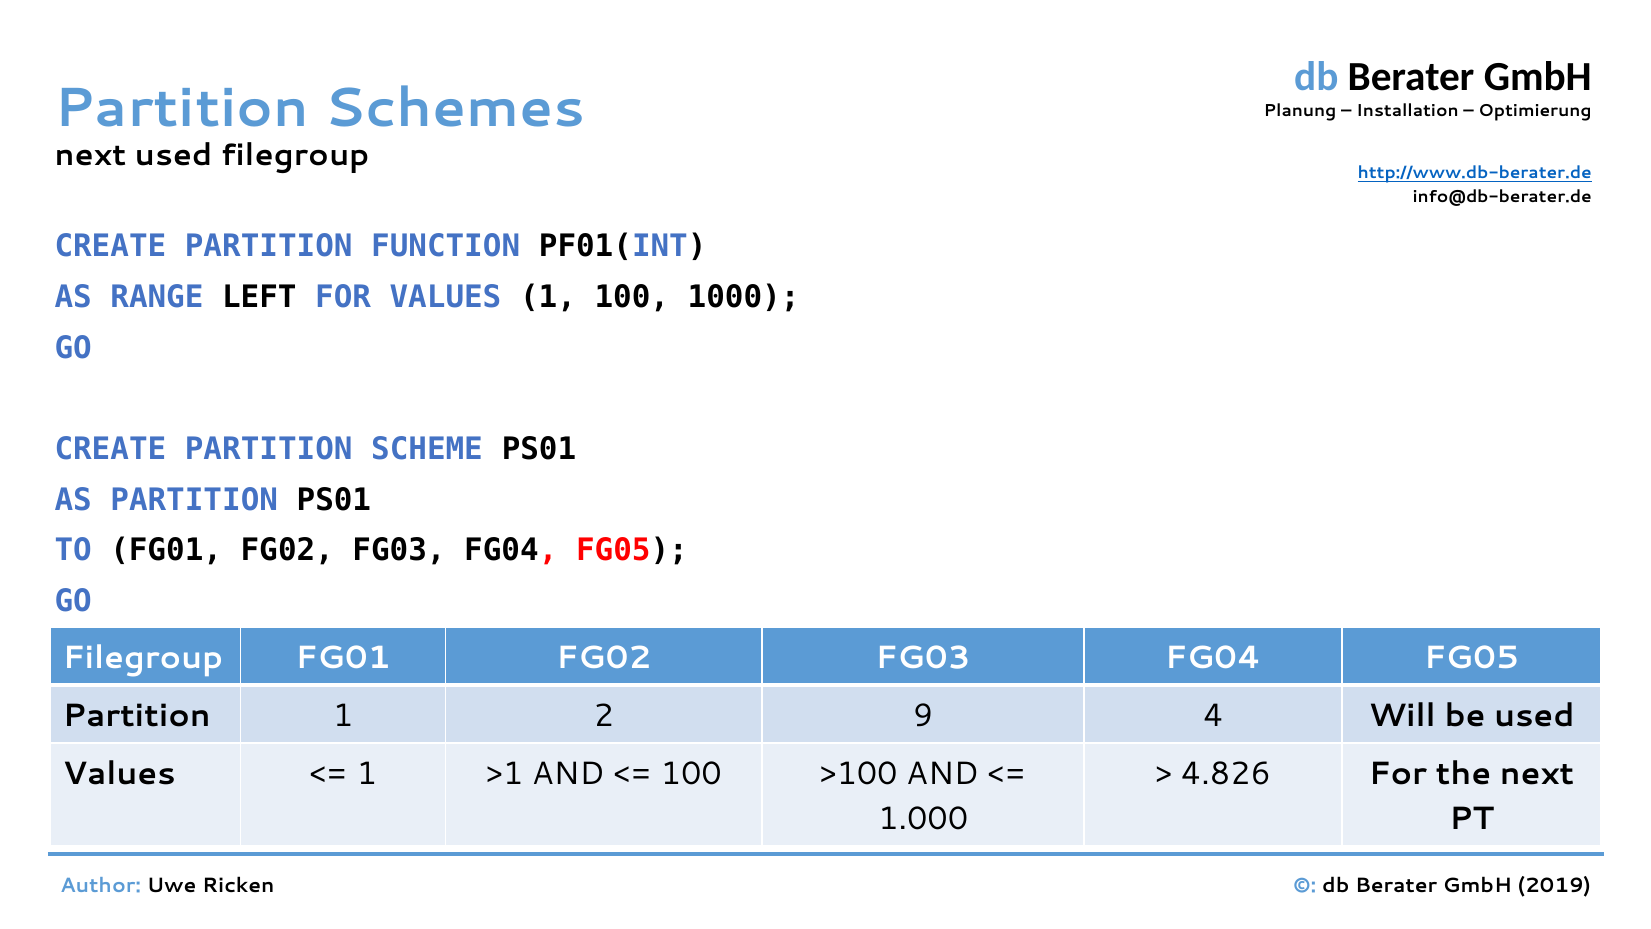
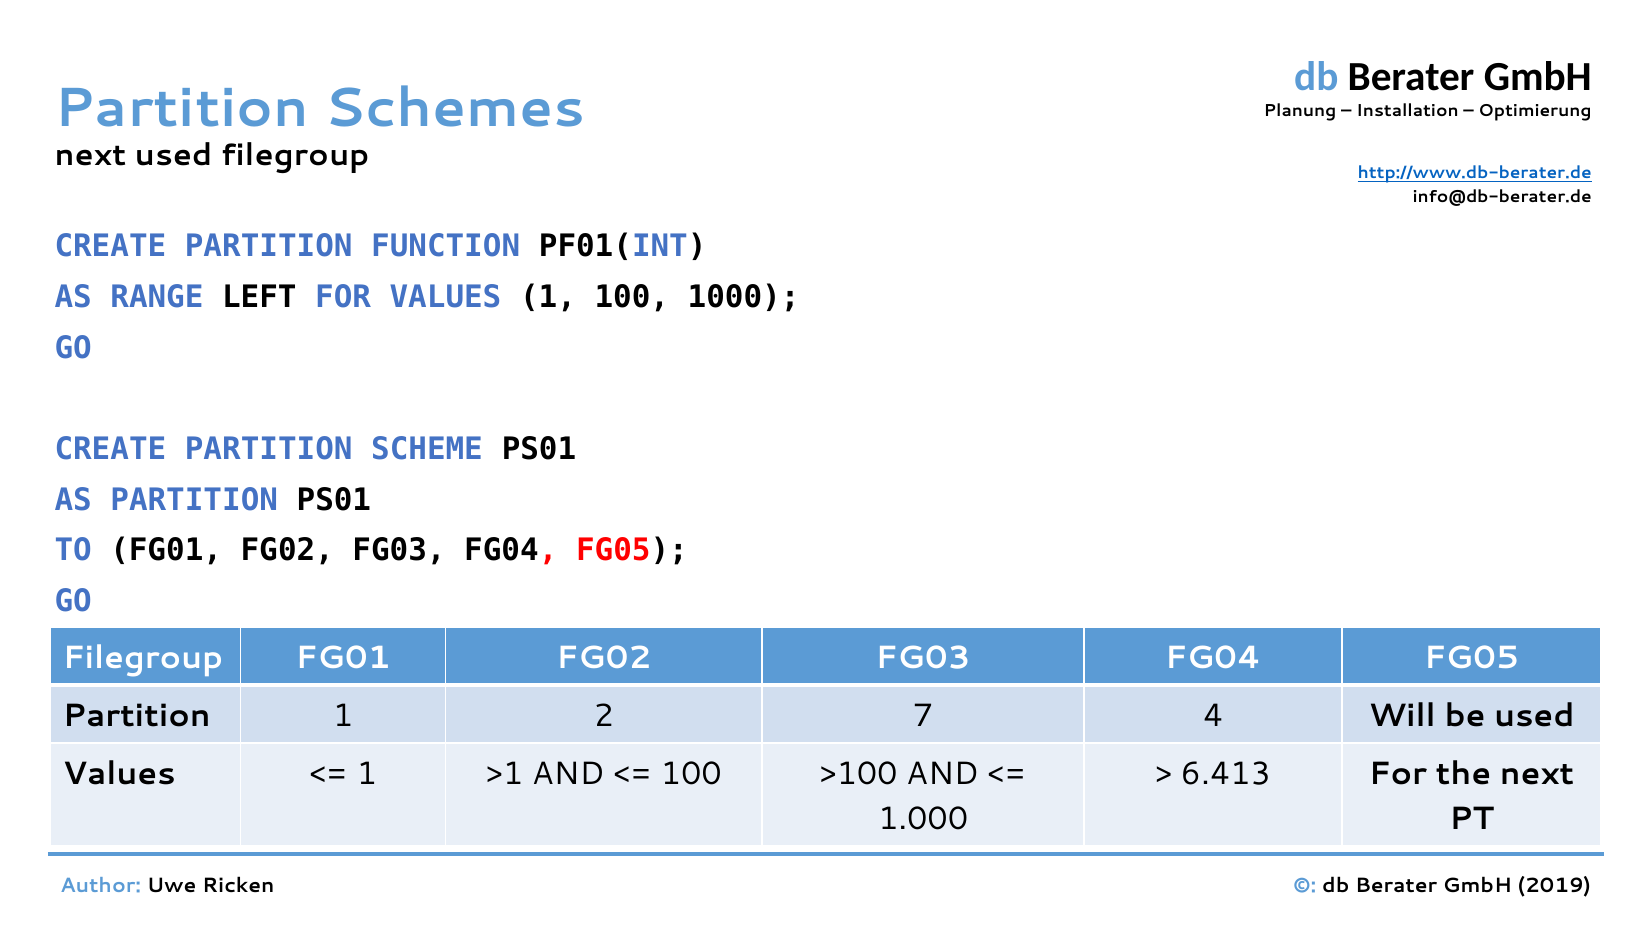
9: 9 -> 7
4.826: 4.826 -> 6.413
